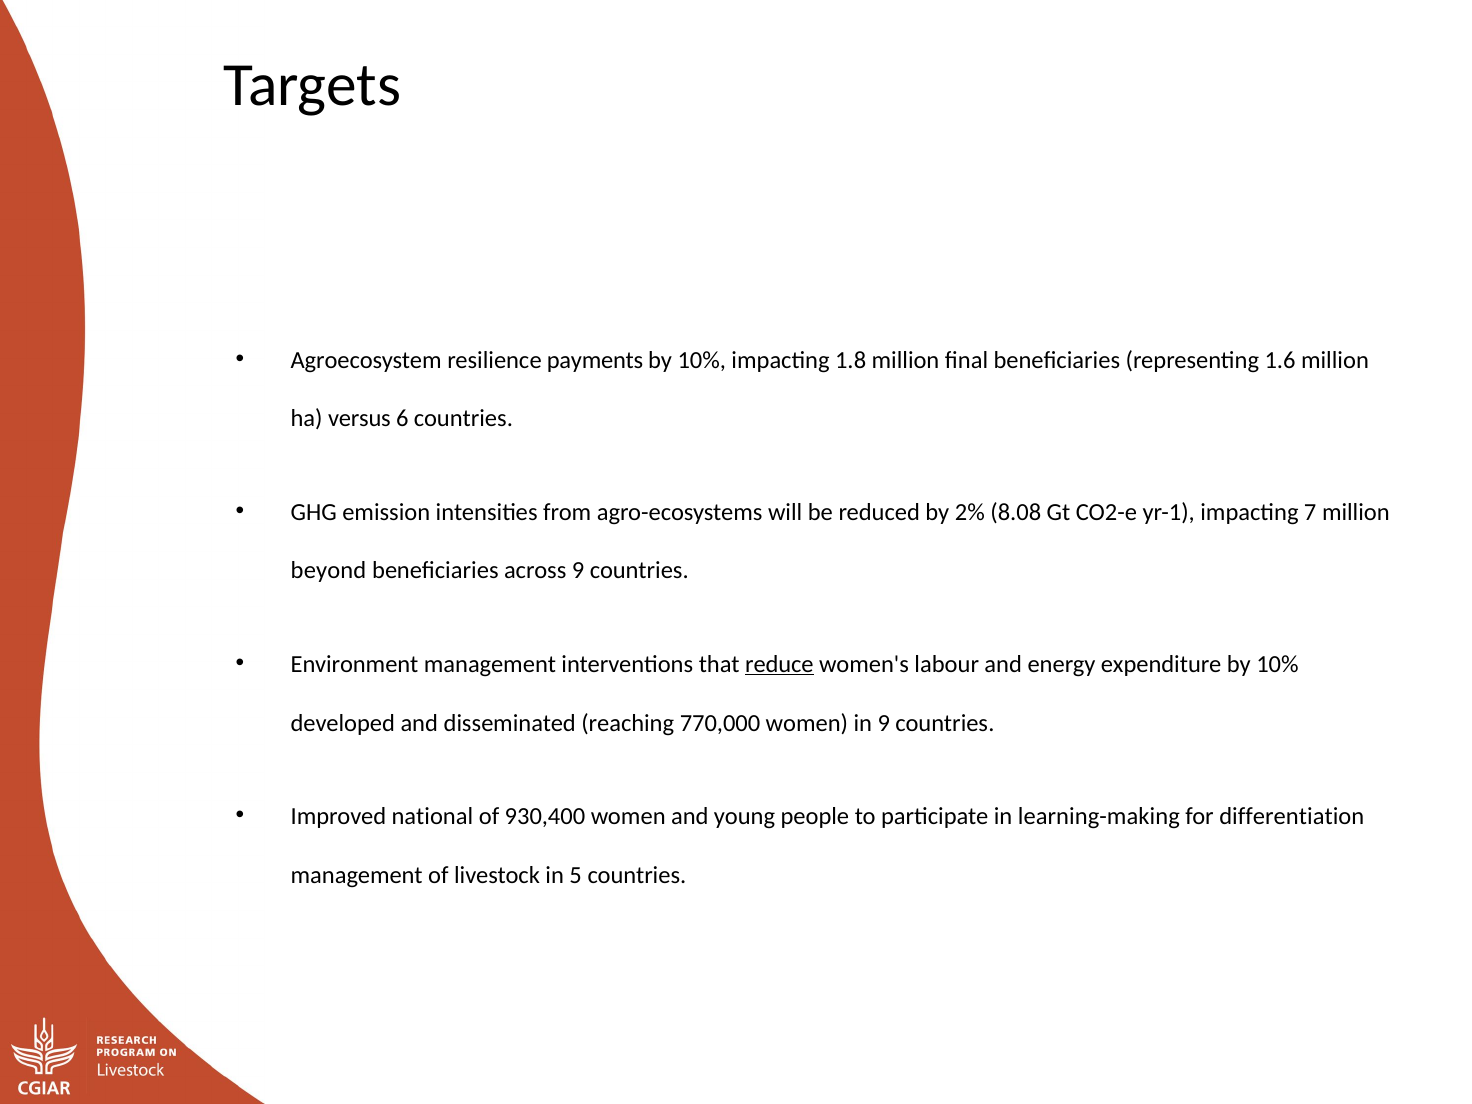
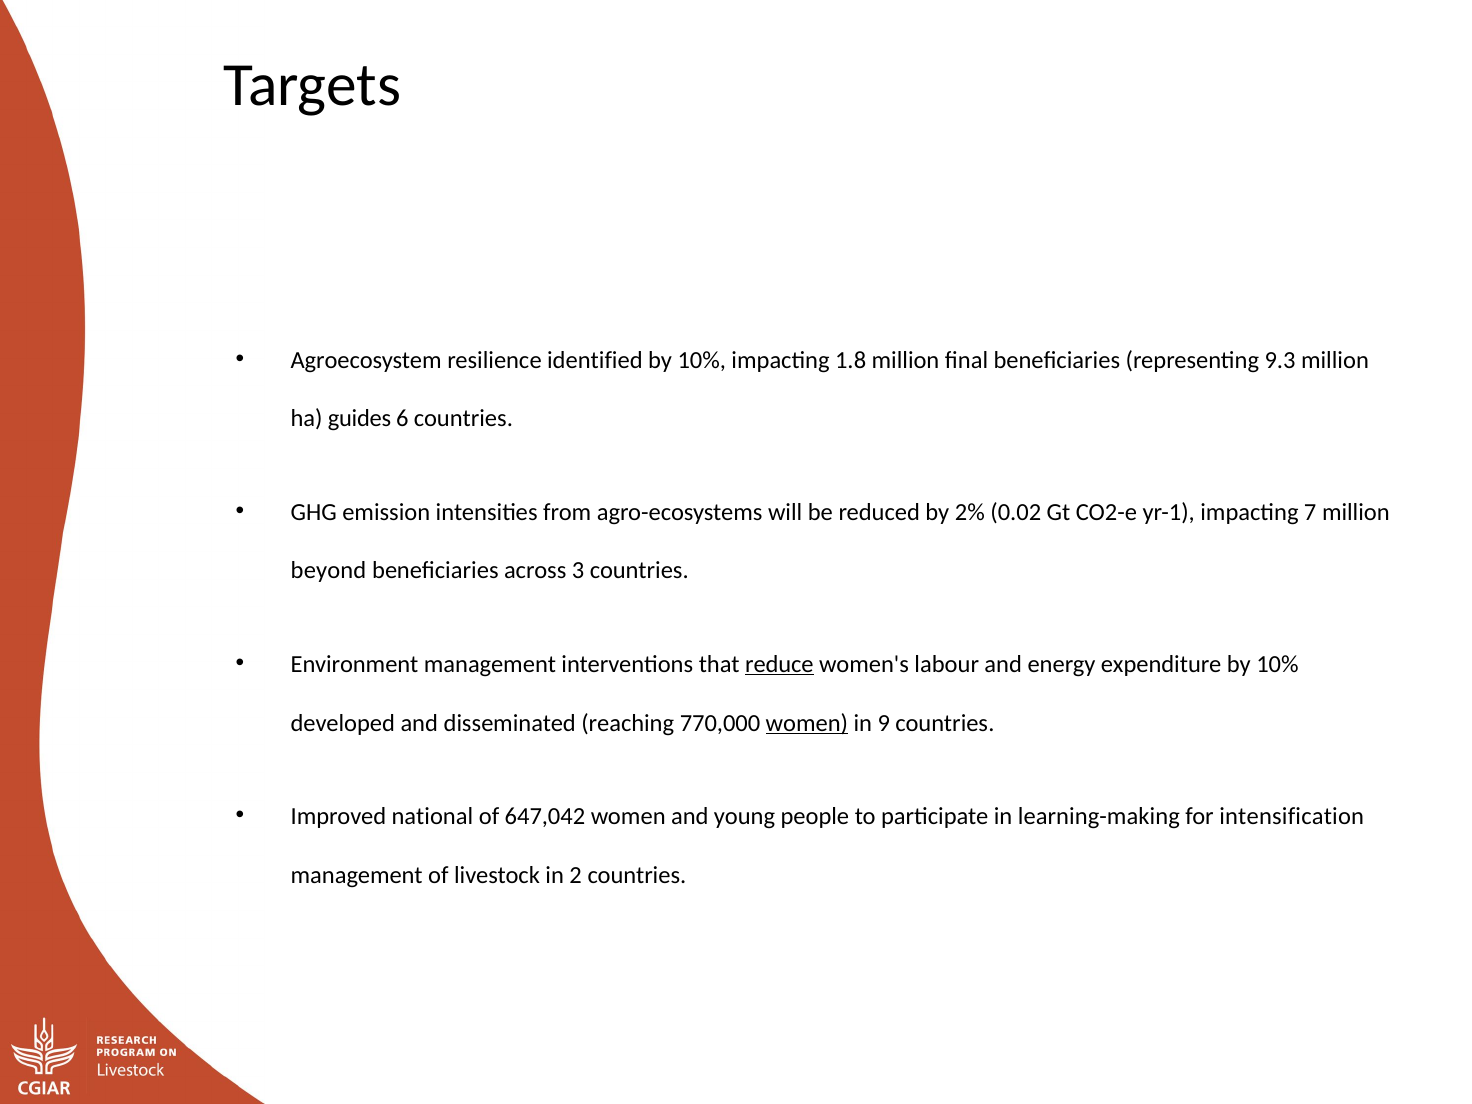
payments: payments -> identified
1.6: 1.6 -> 9.3
versus: versus -> guides
8.08: 8.08 -> 0.02
across 9: 9 -> 3
women at (807, 723) underline: none -> present
930,400: 930,400 -> 647,042
differentiation: differentiation -> intensification
5: 5 -> 2
